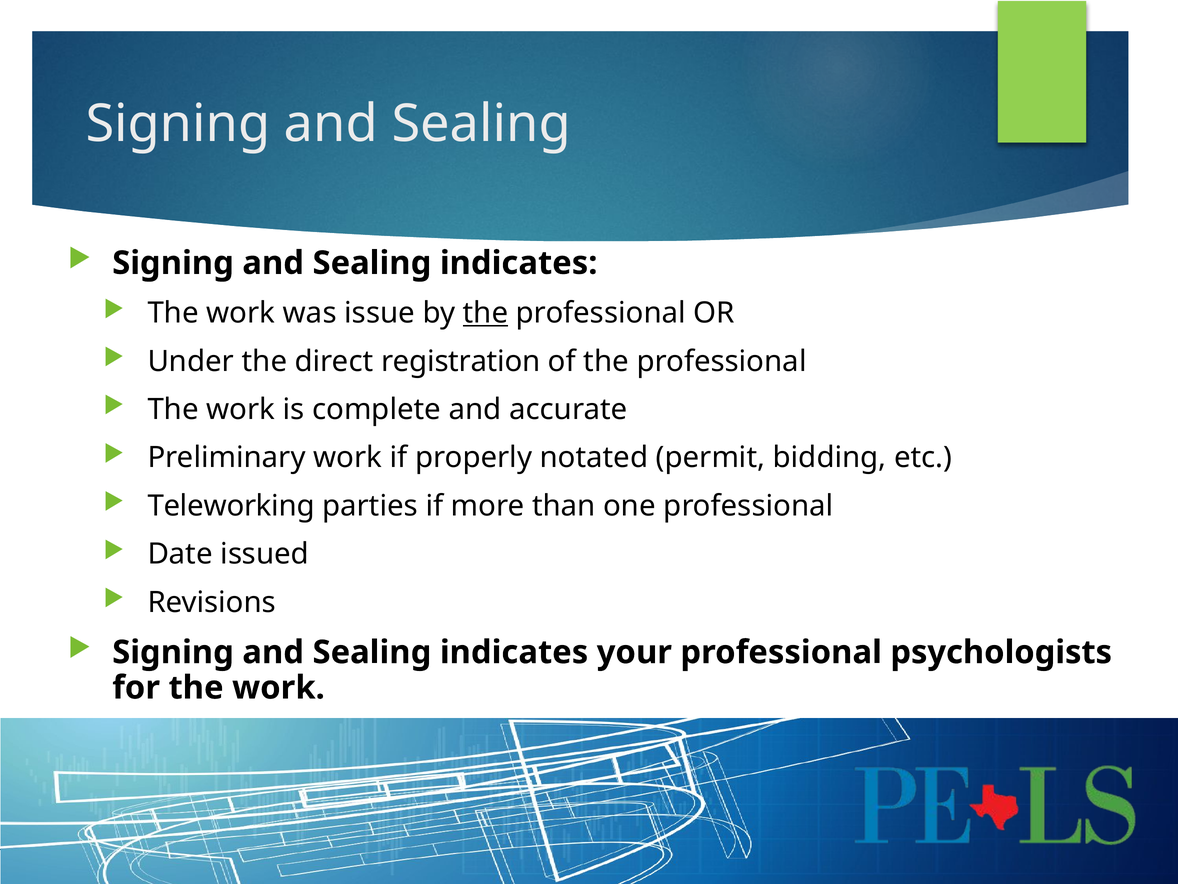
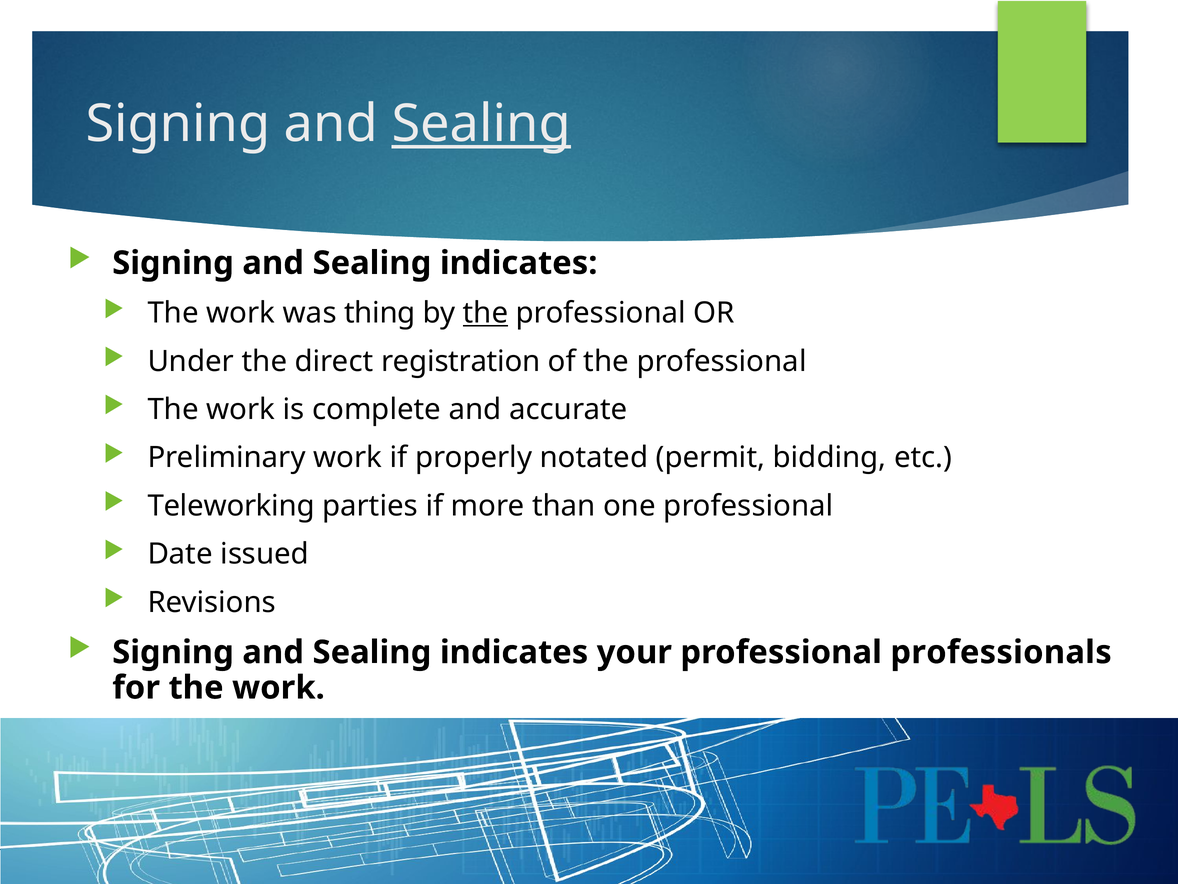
Sealing at (481, 124) underline: none -> present
issue: issue -> thing
psychologists: psychologists -> professionals
